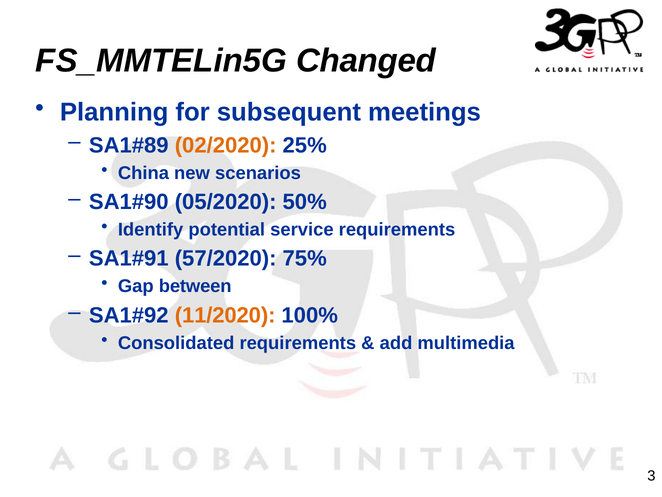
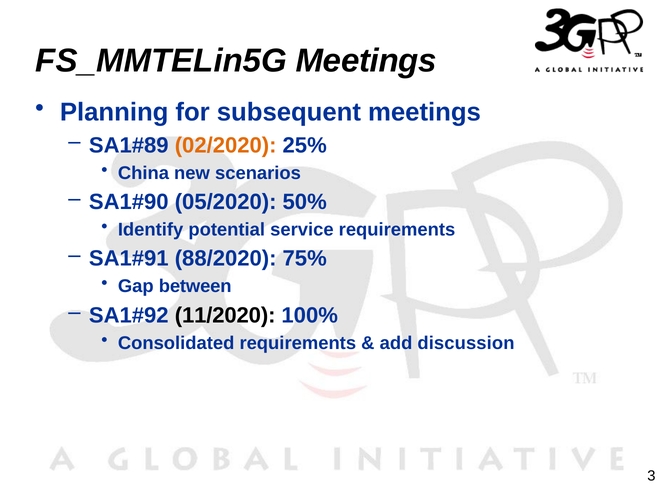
FS_MMTELin5G Changed: Changed -> Meetings
57/2020: 57/2020 -> 88/2020
11/2020 colour: orange -> black
multimedia: multimedia -> discussion
